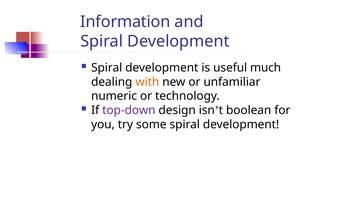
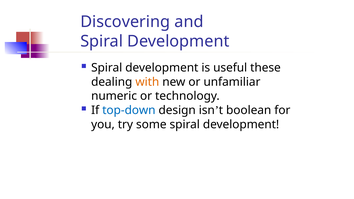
Information: Information -> Discovering
much: much -> these
top-down colour: purple -> blue
